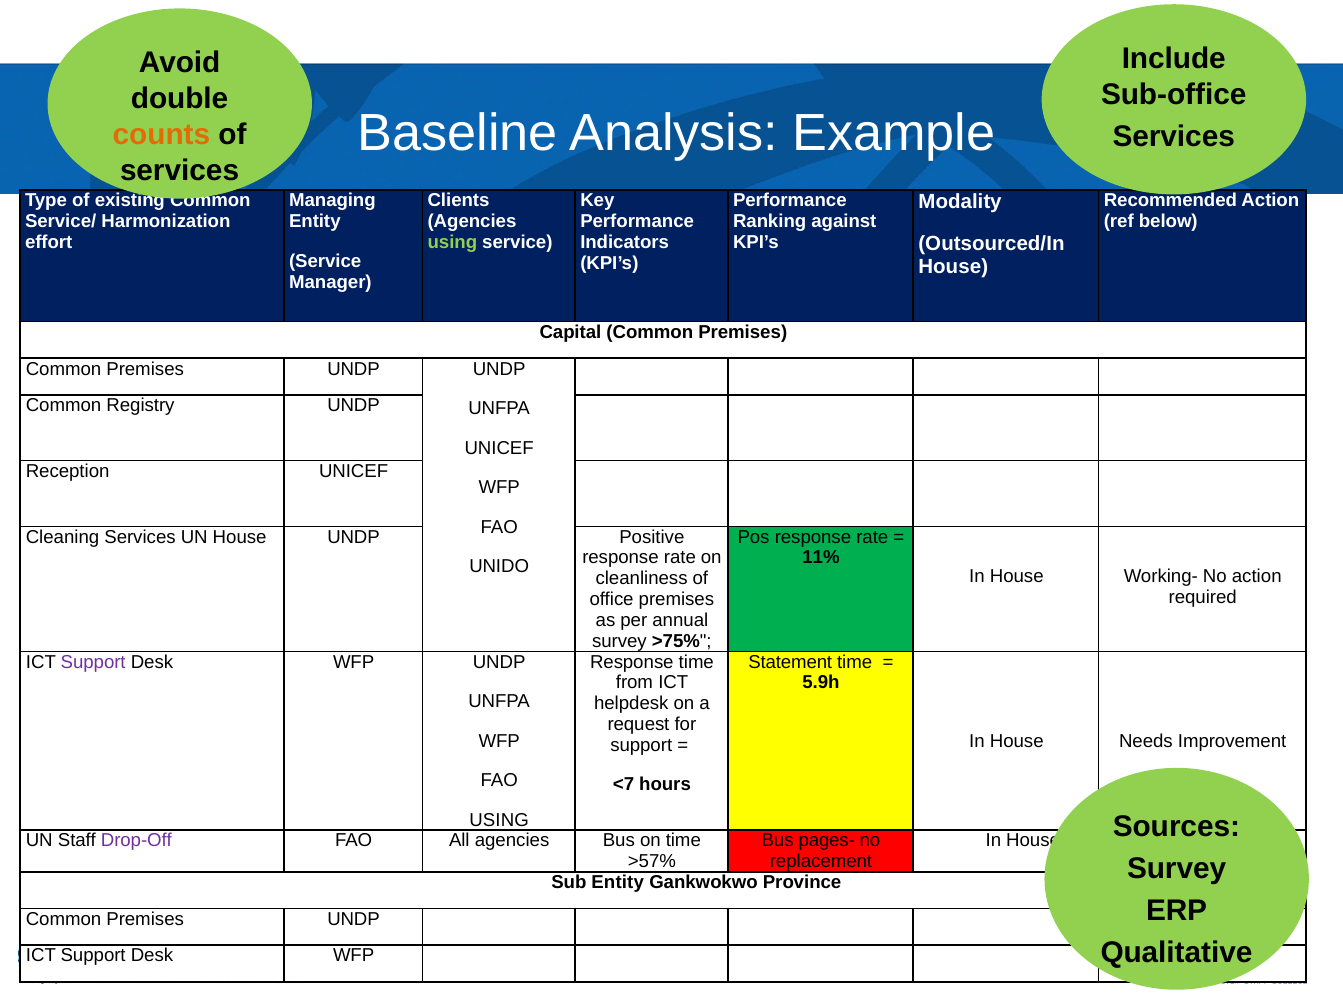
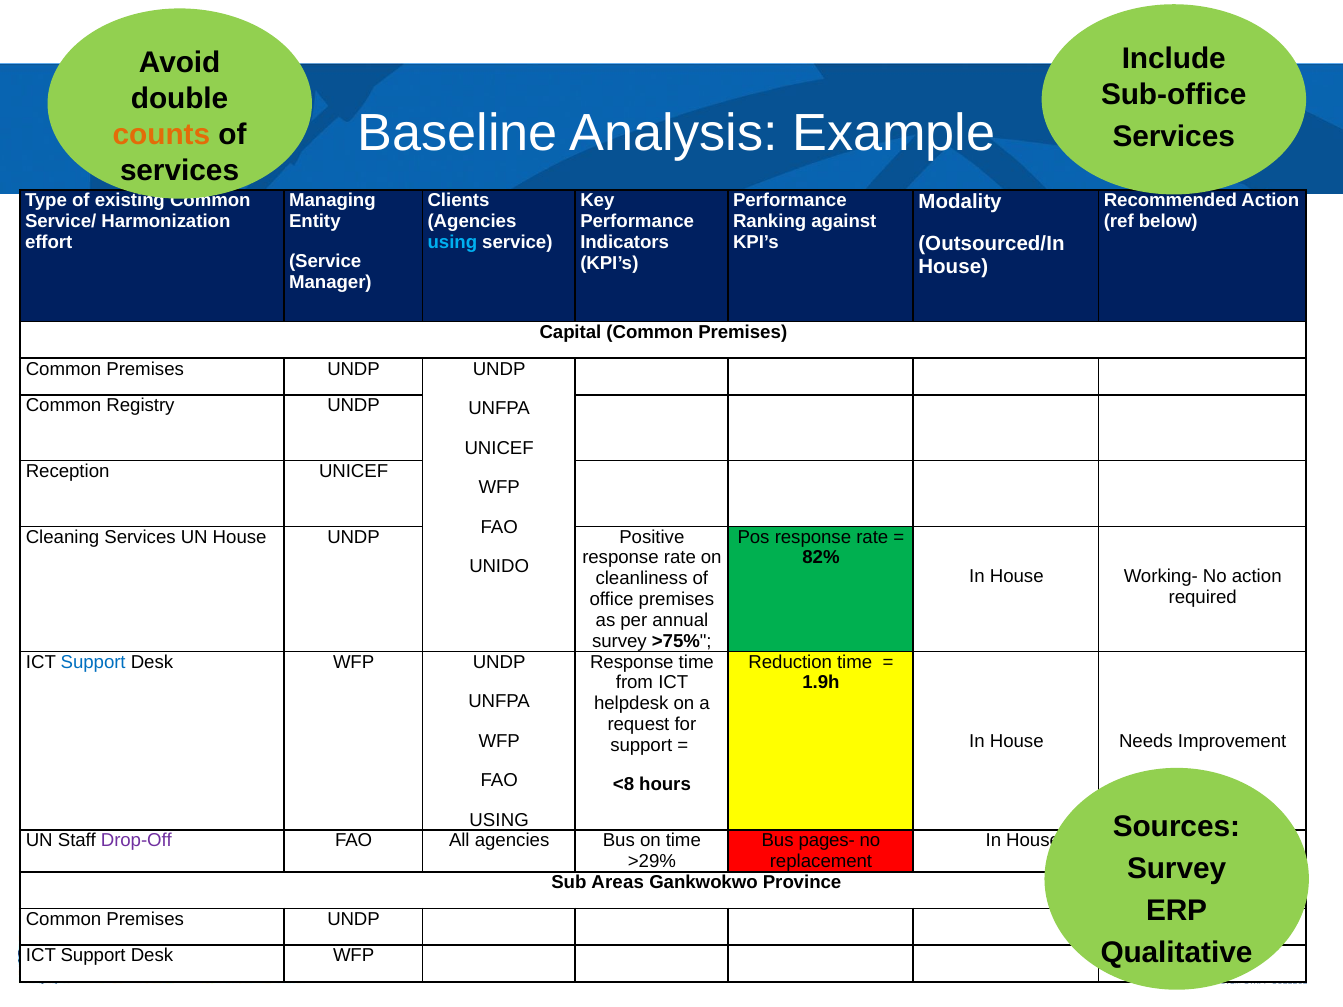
using at (452, 243) colour: light green -> light blue
11%: 11% -> 82%
Support at (93, 662) colour: purple -> blue
Statement: Statement -> Reduction
5.9h: 5.9h -> 1.9h
<7: <7 -> <8
>57%: >57% -> >29%
Sub Entity: Entity -> Areas
